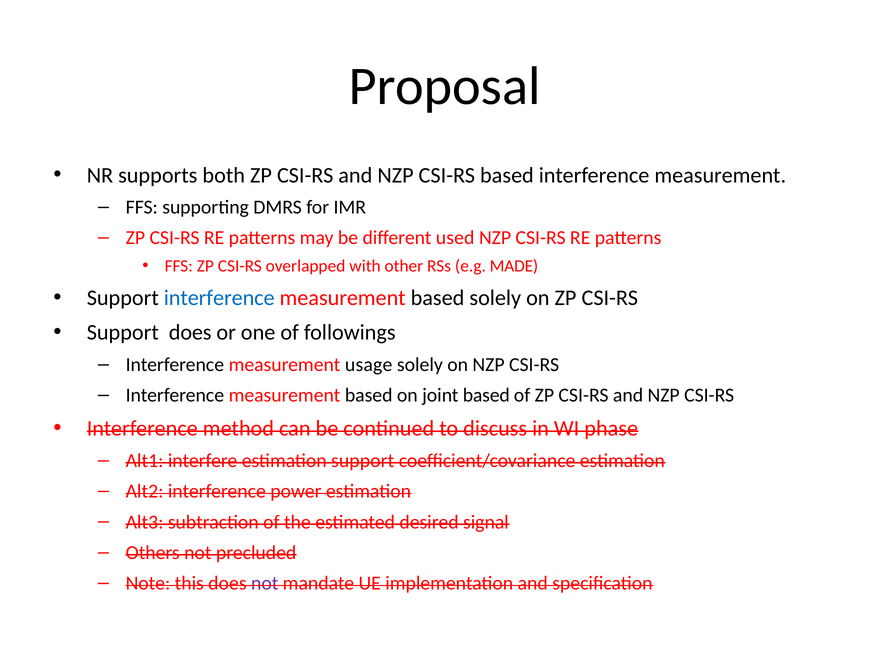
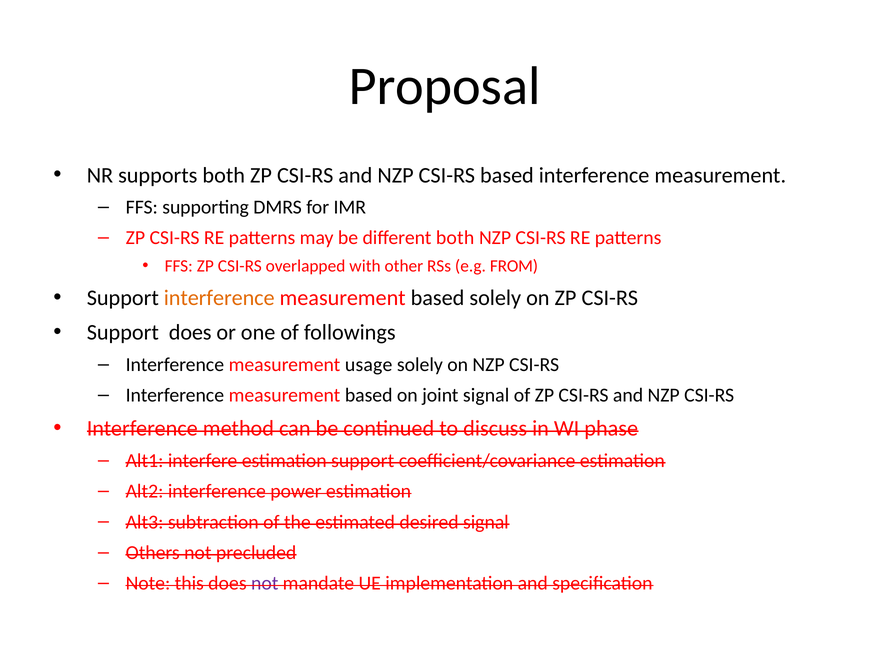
different used: used -> both
MADE: MADE -> FROM
interference at (219, 298) colour: blue -> orange
joint based: based -> signal
